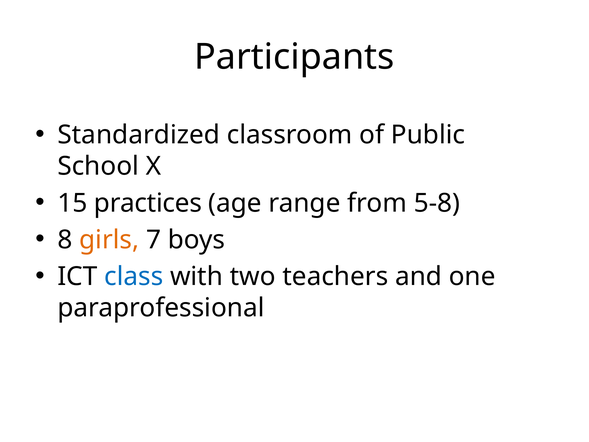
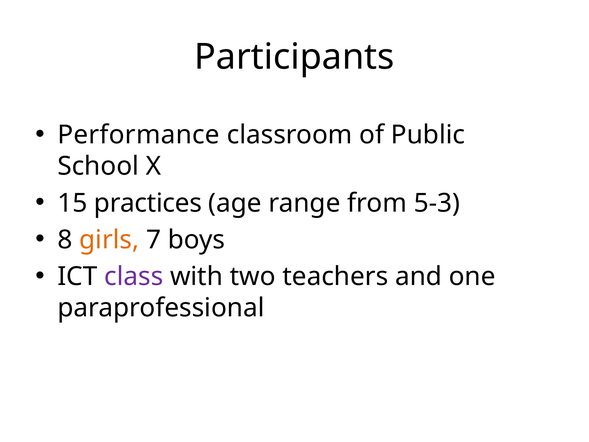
Standardized: Standardized -> Performance
5-8: 5-8 -> 5-3
class colour: blue -> purple
